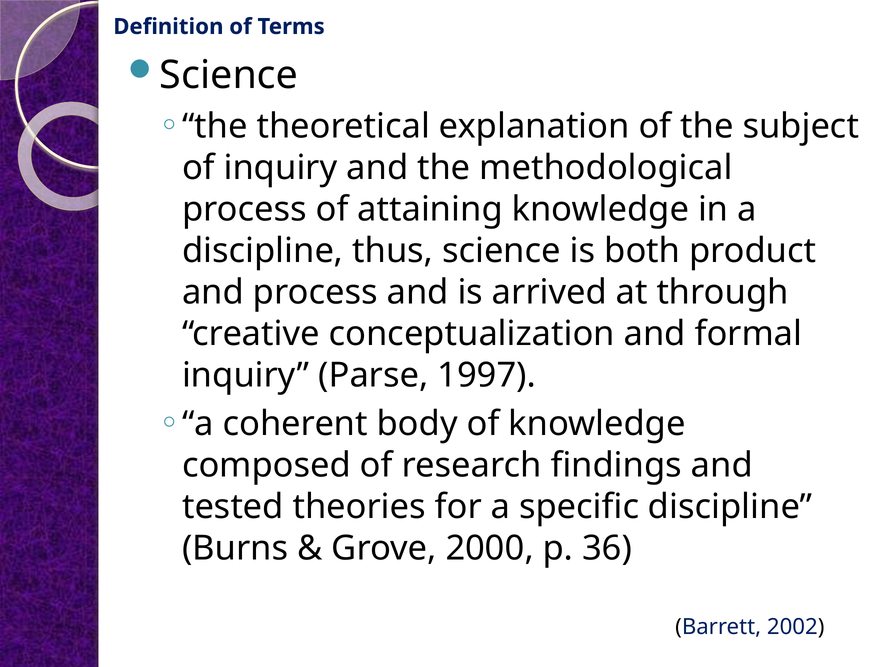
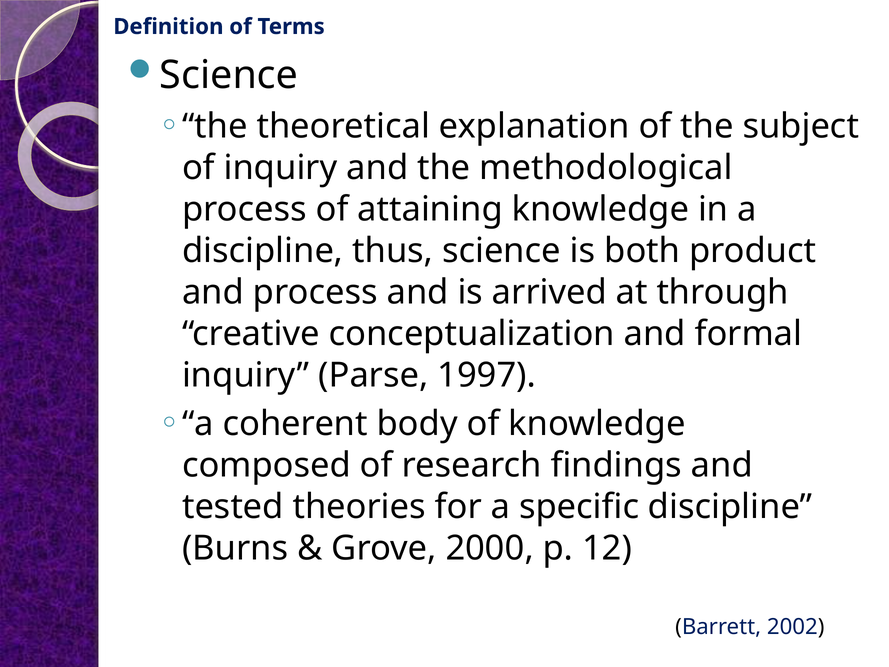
36: 36 -> 12
